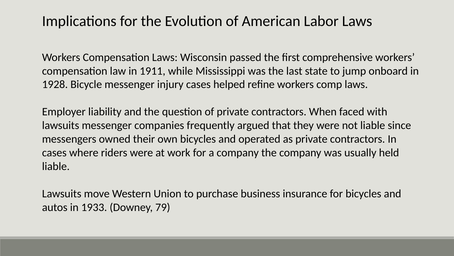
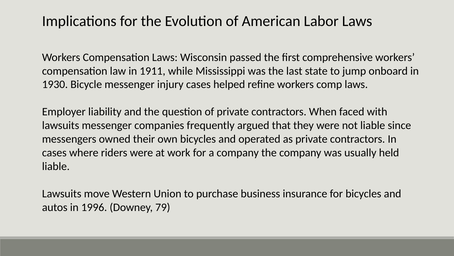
1928: 1928 -> 1930
1933: 1933 -> 1996
